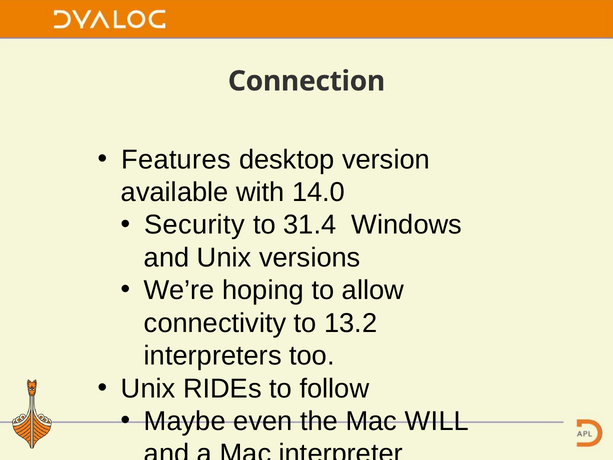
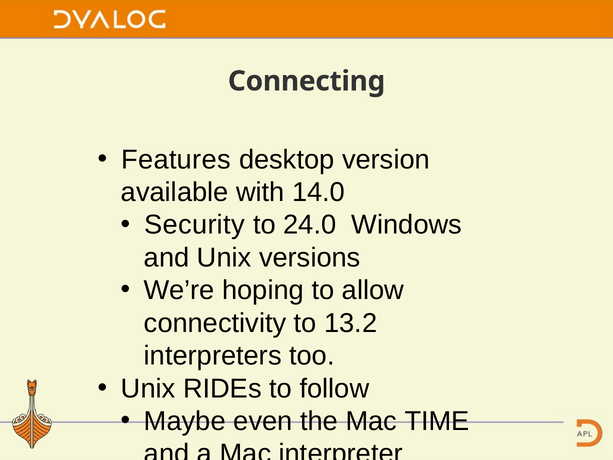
Connection: Connection -> Connecting
31.4: 31.4 -> 24.0
WILL: WILL -> TIME
